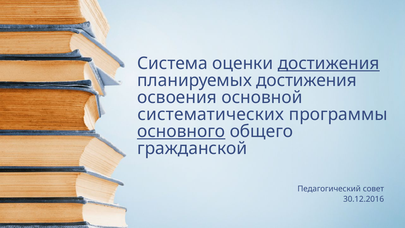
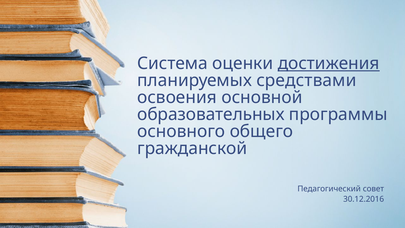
планируемых достижения: достижения -> средствами
систематических: систематических -> образовательных
основного underline: present -> none
